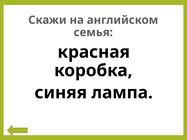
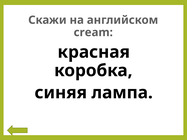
семья: семья -> cream
